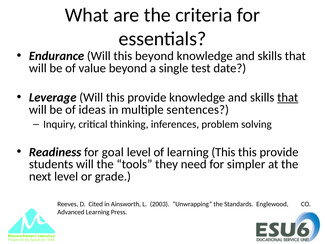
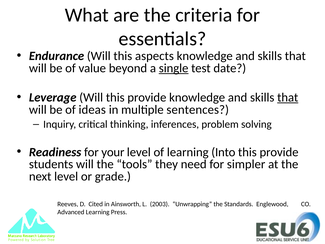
this beyond: beyond -> aspects
single underline: none -> present
goal: goal -> your
learning This: This -> Into
